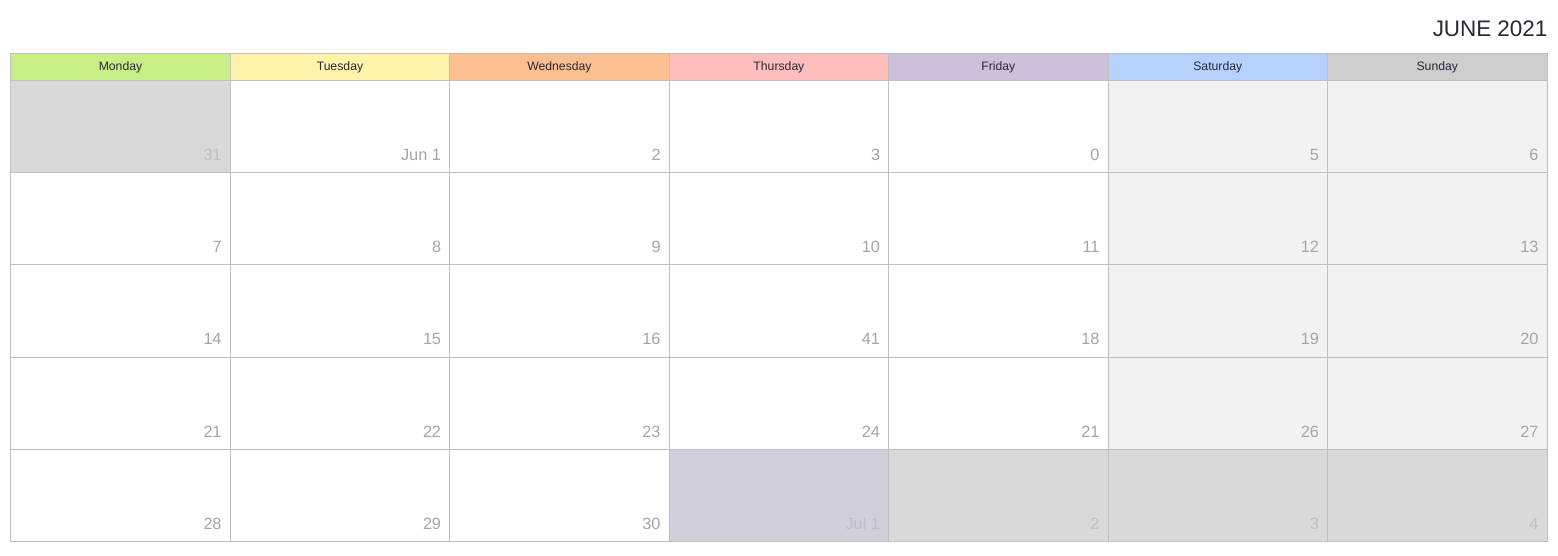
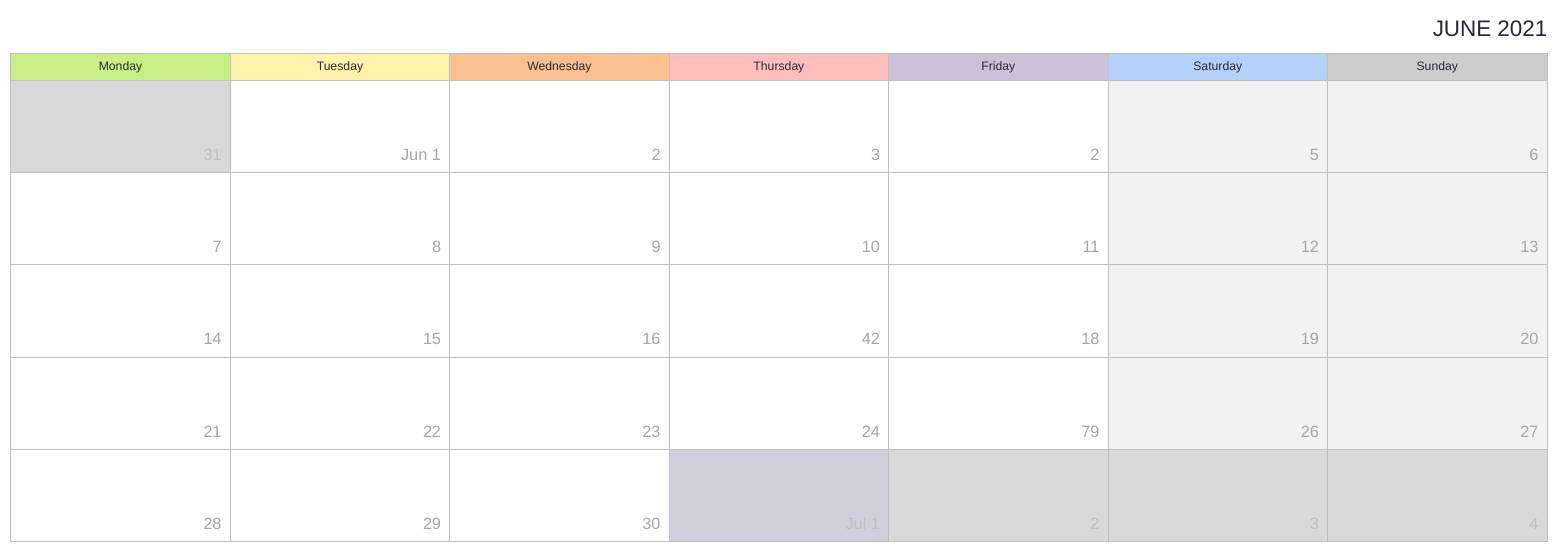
3 0: 0 -> 2
41: 41 -> 42
24 21: 21 -> 79
